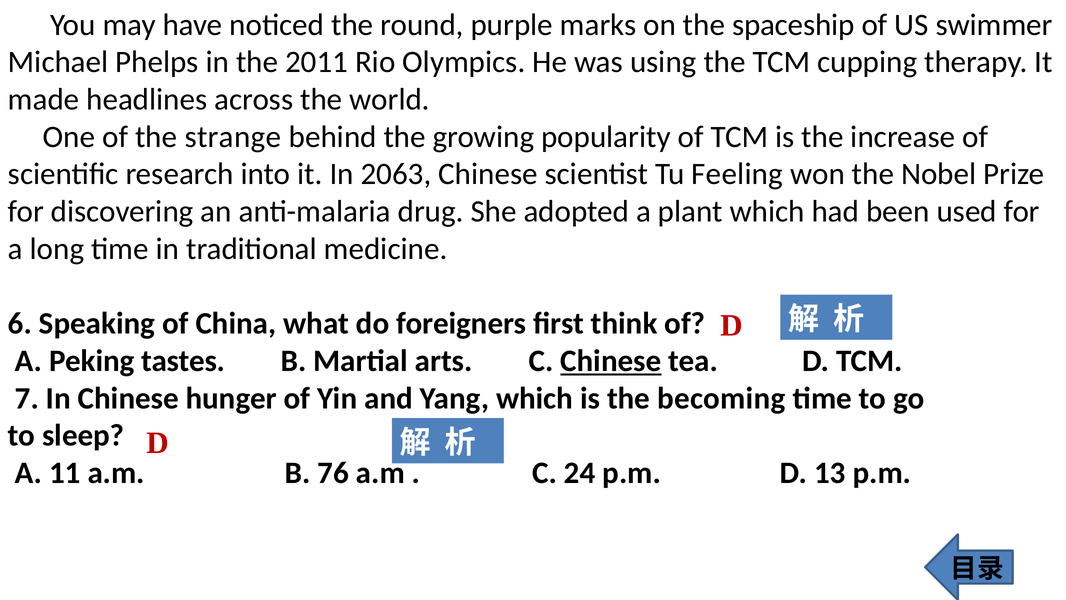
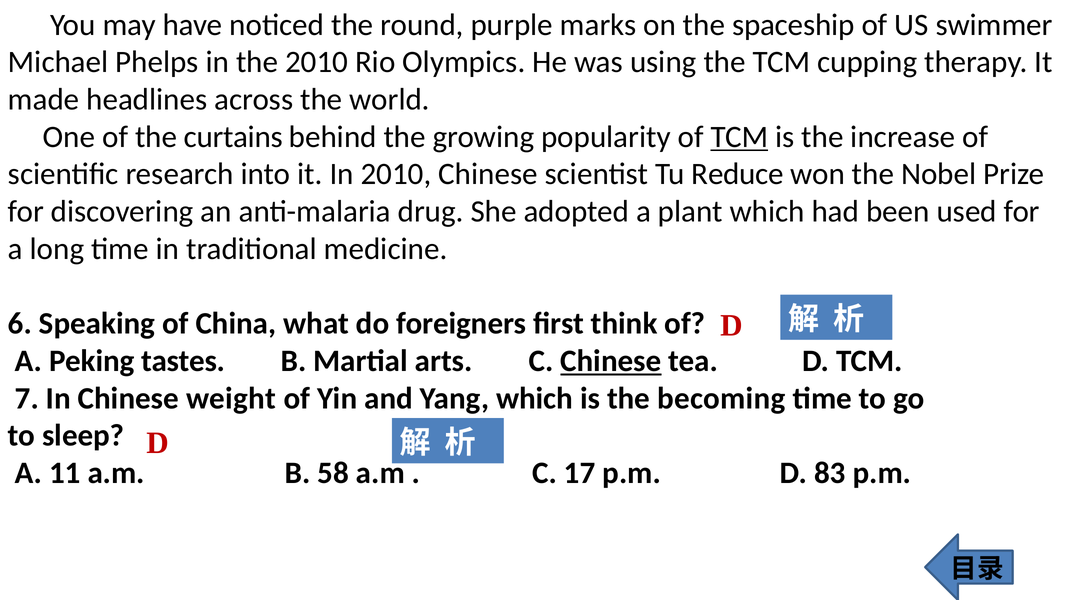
the 2011: 2011 -> 2010
strange: strange -> curtains
TCM at (739, 137) underline: none -> present
In 2063: 2063 -> 2010
Feeling: Feeling -> Reduce
hunger: hunger -> weight
76: 76 -> 58
24: 24 -> 17
13: 13 -> 83
